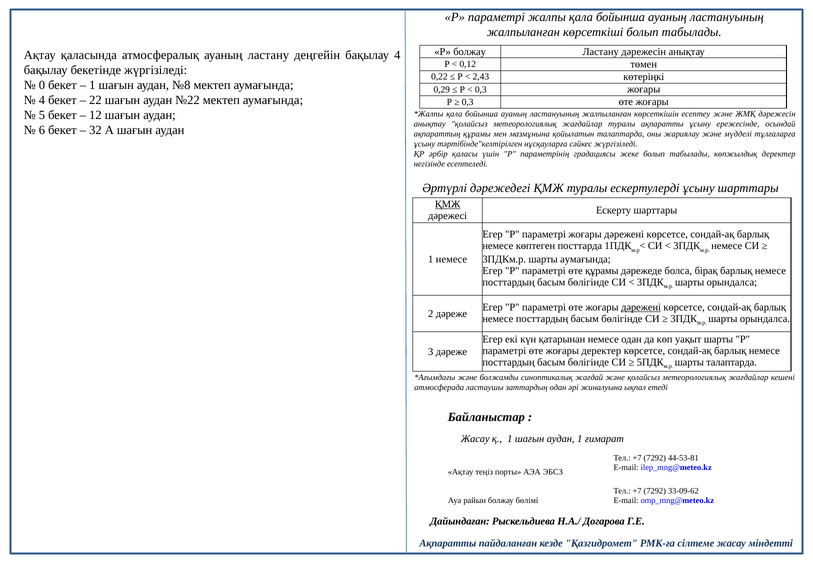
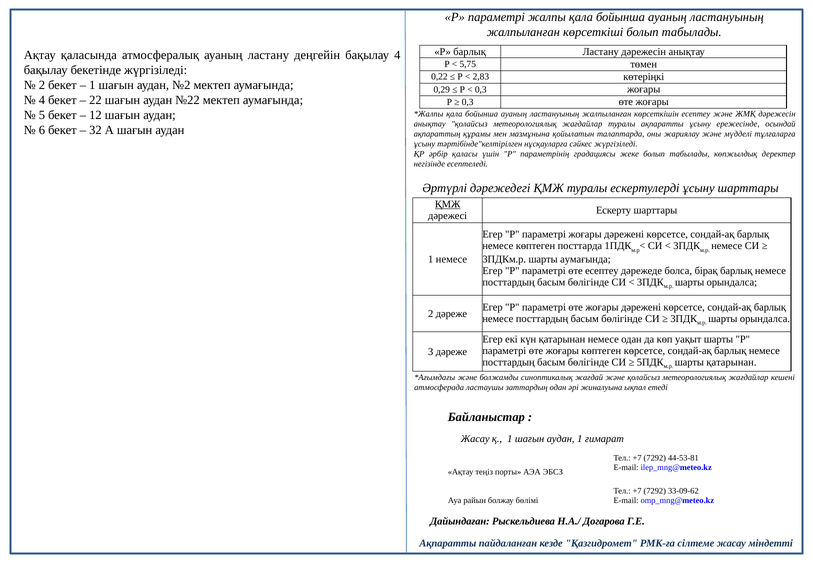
Р болжау: болжау -> барлық
0,12: 0,12 -> 5,75
2,43: 2,43 -> 2,83
0 at (42, 85): 0 -> 2
№8: №8 -> №2
өте құрамы: құрамы -> есептеу
дәрежені at (641, 307) underline: present -> none
жоғары деректер: деректер -> көптеген
шарты талаптарда: талаптарда -> қатарынан
